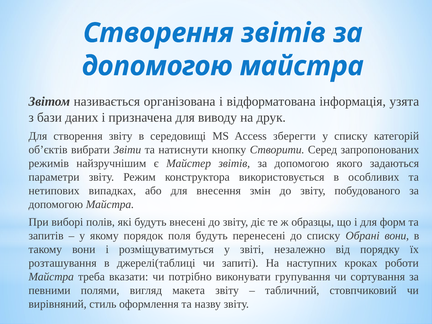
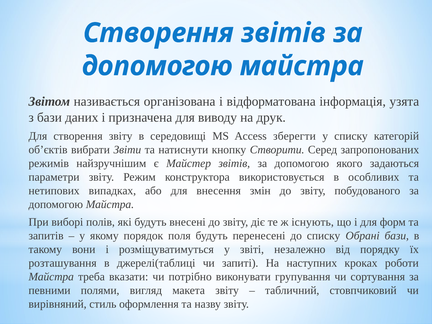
образцы: образцы -> існують
Обрані вони: вони -> бази
